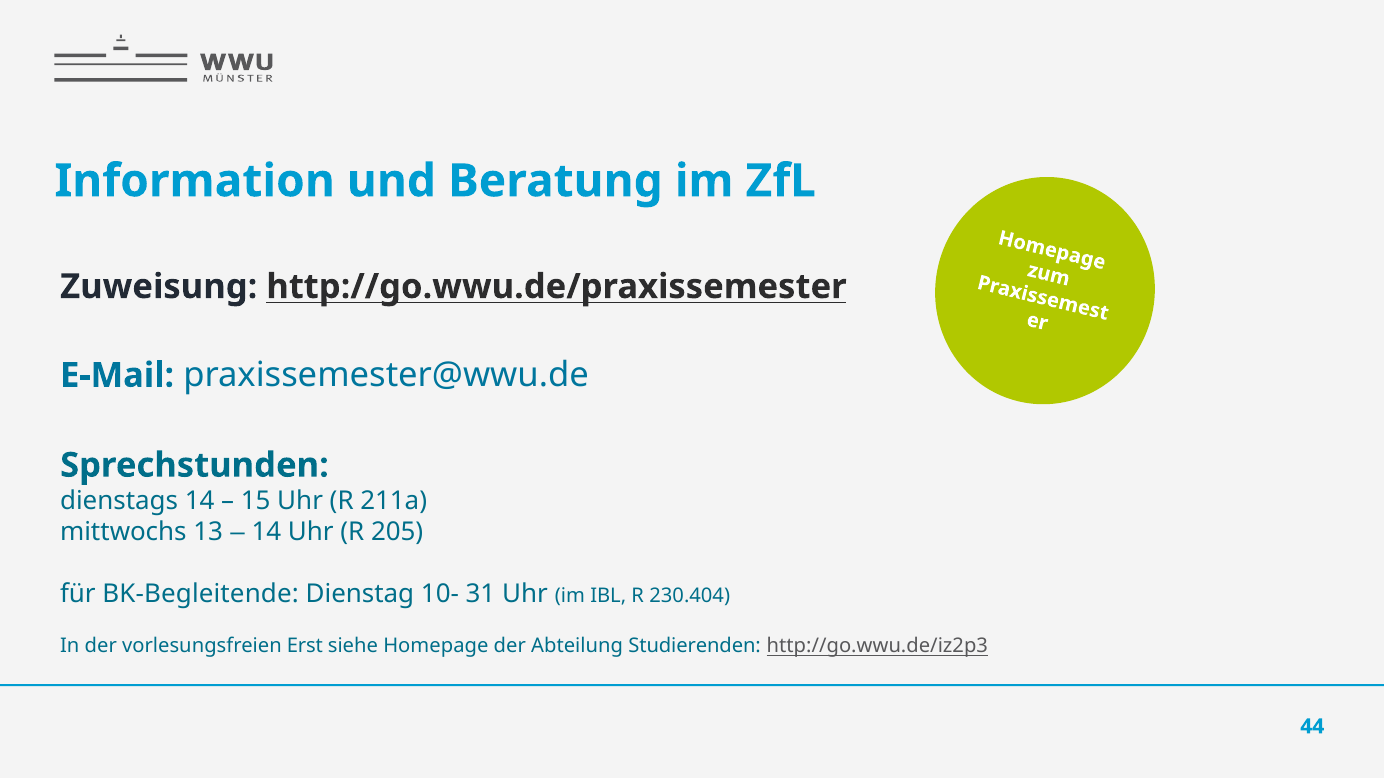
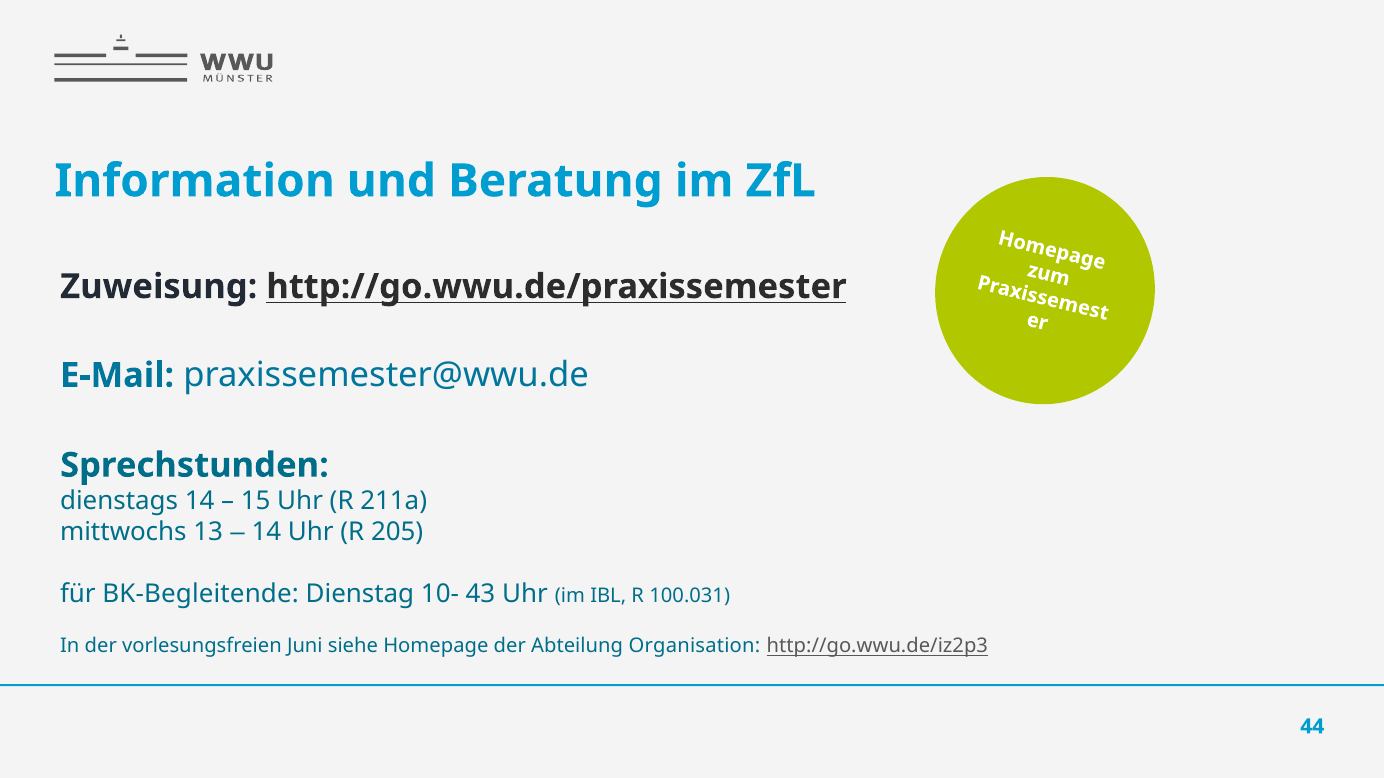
31: 31 -> 43
230.404: 230.404 -> 100.031
Erst: Erst -> Juni
Studierenden: Studierenden -> Organisation
